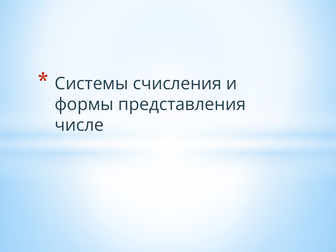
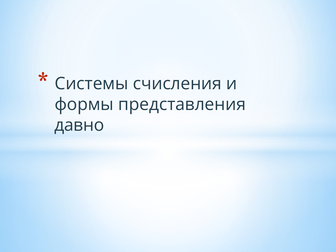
числе: числе -> давно
